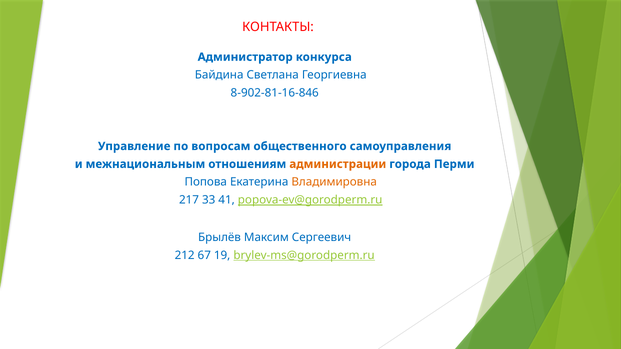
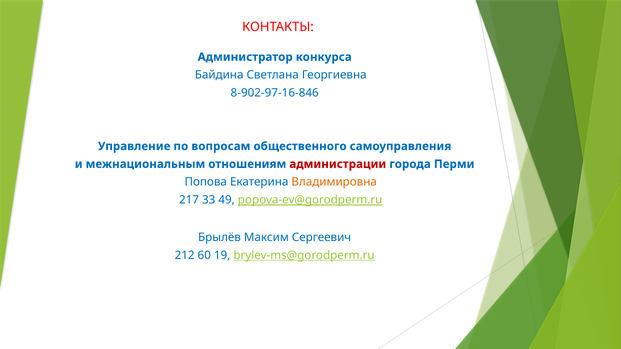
8-902-81-16-846: 8-902-81-16-846 -> 8-902-97-16-846
администрации colour: orange -> red
41: 41 -> 49
67: 67 -> 60
